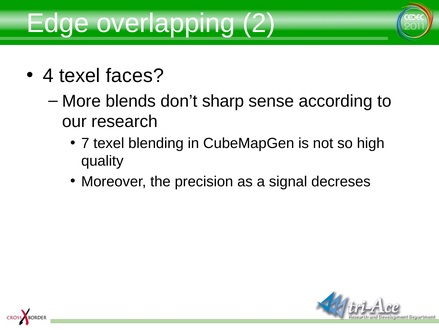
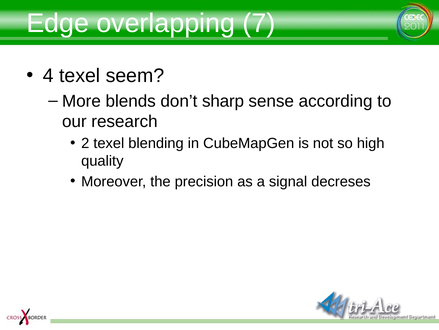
2: 2 -> 7
faces: faces -> seem
7: 7 -> 2
